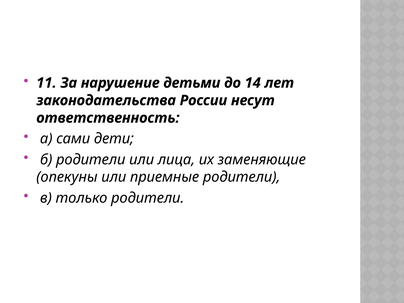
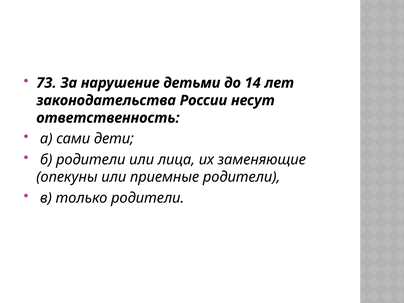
11: 11 -> 73
